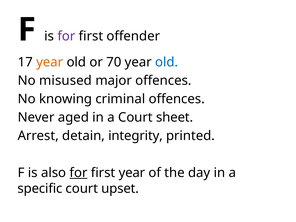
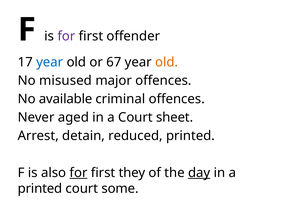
year at (50, 62) colour: orange -> blue
70: 70 -> 67
old at (167, 62) colour: blue -> orange
knowing: knowing -> available
integrity: integrity -> reduced
first year: year -> they
day underline: none -> present
specific at (40, 189): specific -> printed
upset: upset -> some
